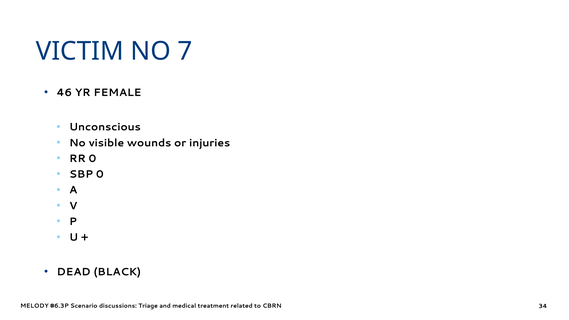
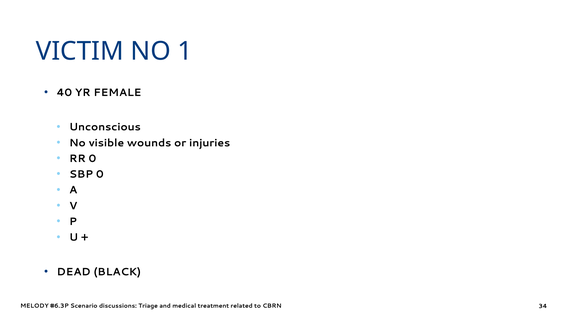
7: 7 -> 1
46: 46 -> 40
